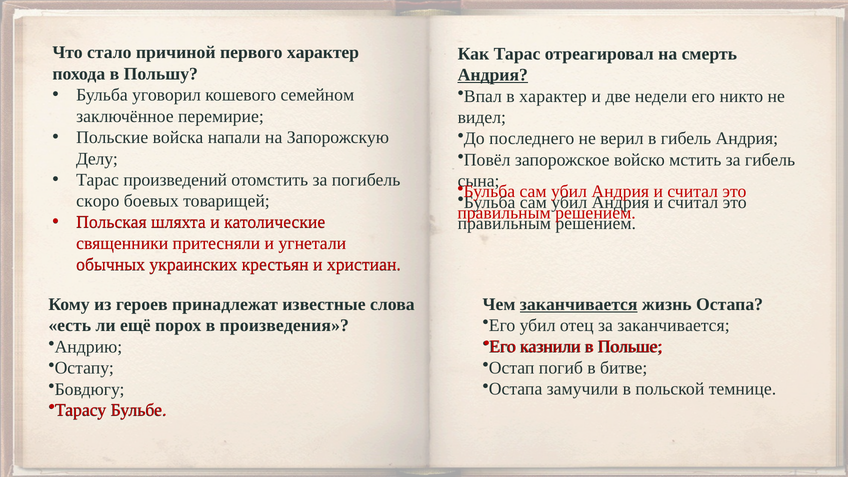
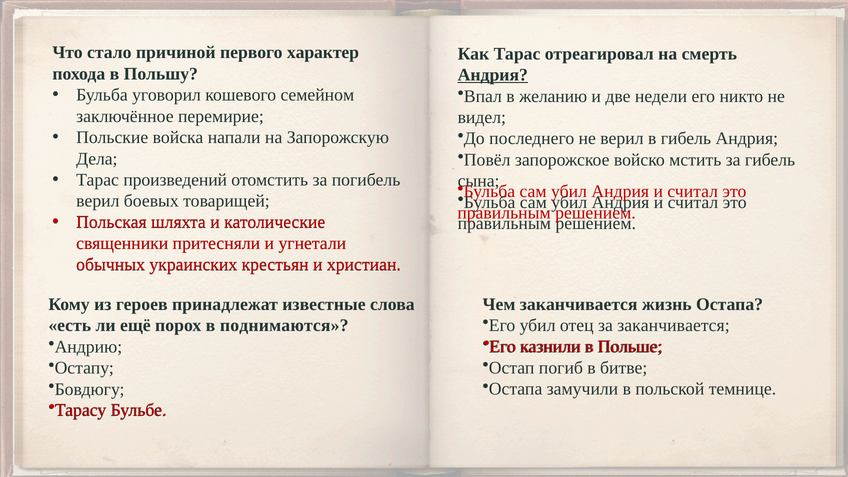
в характер: характер -> желанию
Делу: Делу -> Дела
скоро at (98, 201): скоро -> верил
заканчивается at (579, 304) underline: present -> none
произведения: произведения -> поднимаются
